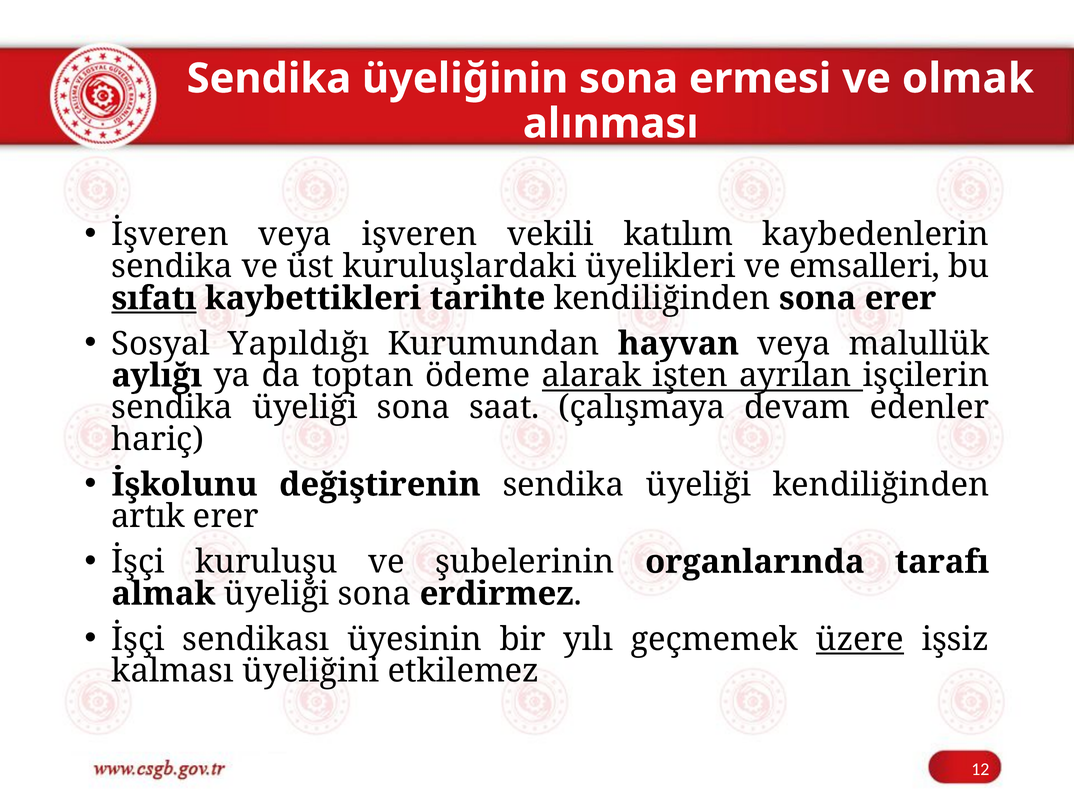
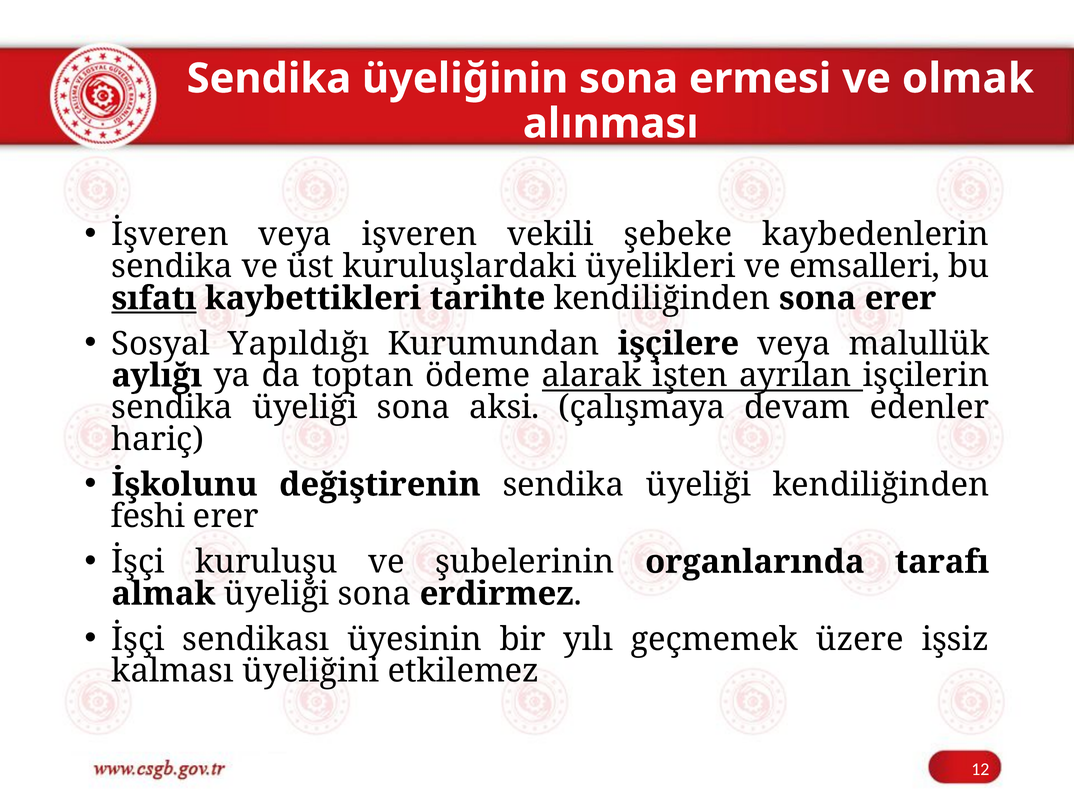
katılım: katılım -> şebeke
hayvan: hayvan -> işçilere
saat: saat -> aksi
artık: artık -> feshi
üzere underline: present -> none
